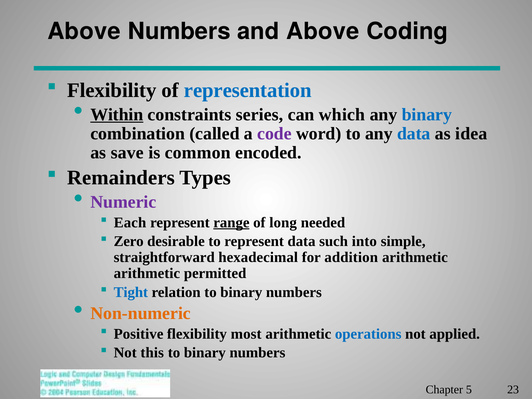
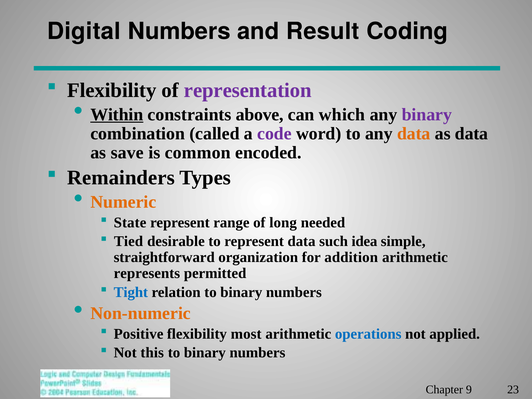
Above at (84, 31): Above -> Digital
and Above: Above -> Result
representation colour: blue -> purple
series: series -> above
binary at (427, 114) colour: blue -> purple
data at (414, 134) colour: blue -> orange
as idea: idea -> data
Numeric colour: purple -> orange
Each: Each -> State
range underline: present -> none
Zero: Zero -> Tied
into: into -> idea
hexadecimal: hexadecimal -> organization
arithmetic at (147, 273): arithmetic -> represents
5: 5 -> 9
